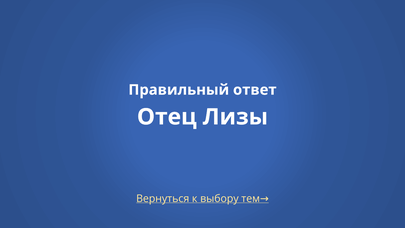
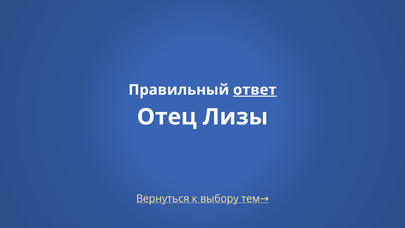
ответ underline: none -> present
